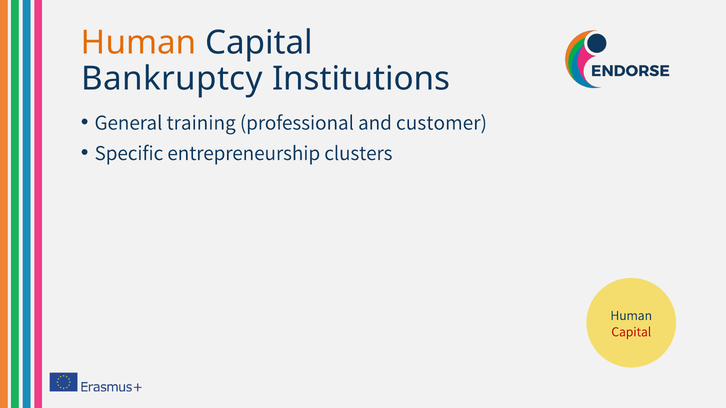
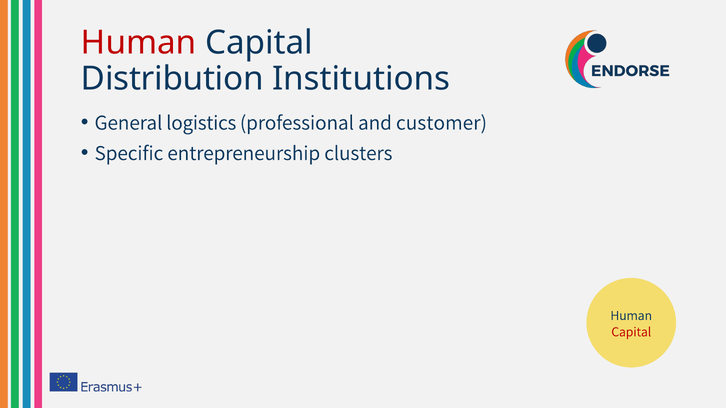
Human at (139, 43) colour: orange -> red
Bankruptcy: Bankruptcy -> Distribution
training: training -> logistics
